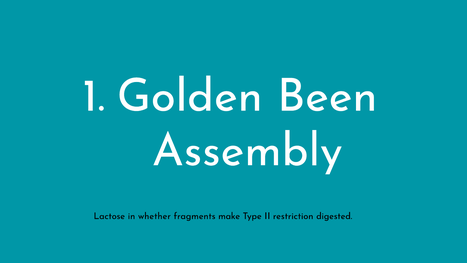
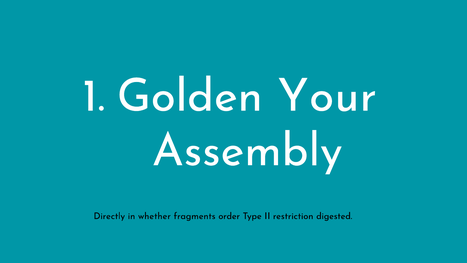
Been: Been -> Your
Lactose: Lactose -> Directly
make: make -> order
